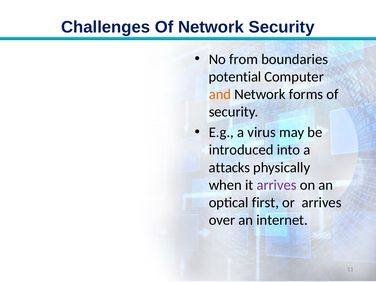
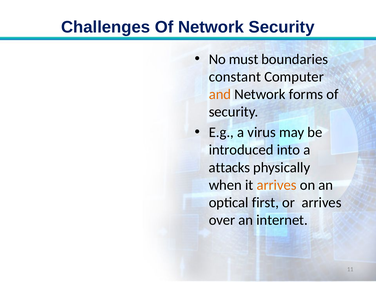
from: from -> must
potential: potential -> constant
arrives at (277, 185) colour: purple -> orange
